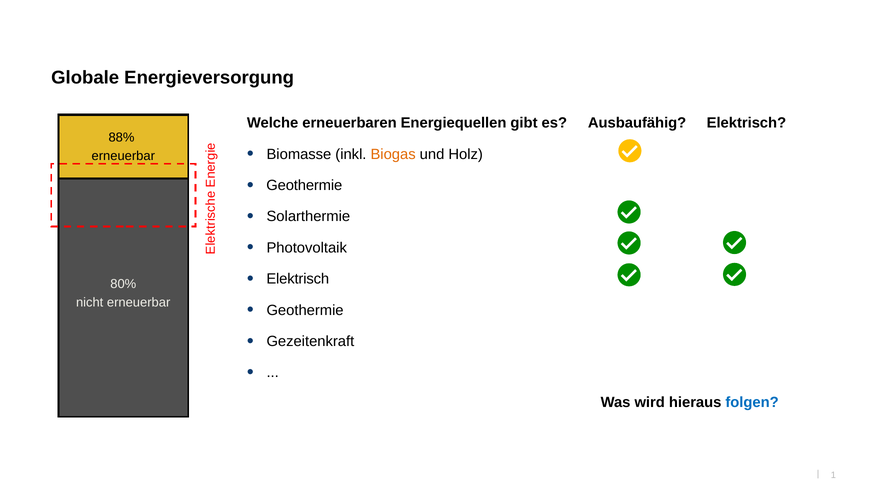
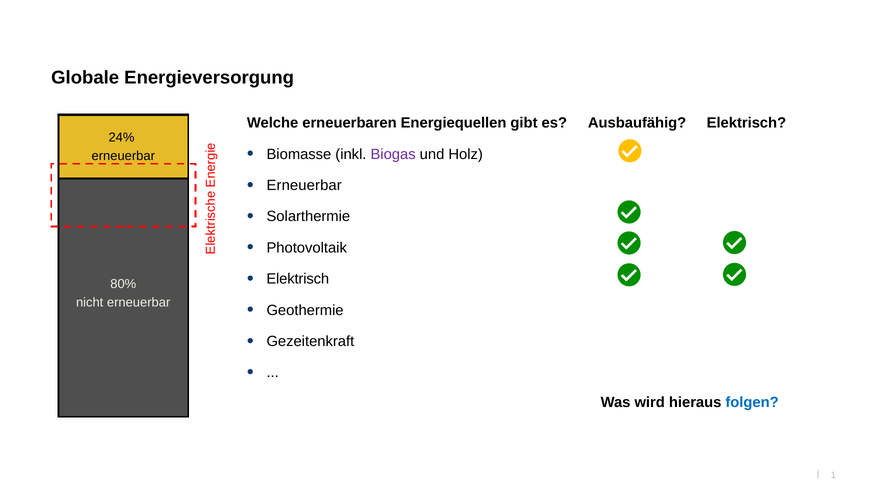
88%: 88% -> 24%
Biogas colour: orange -> purple
Geothermie at (304, 186): Geothermie -> Erneuerbar
